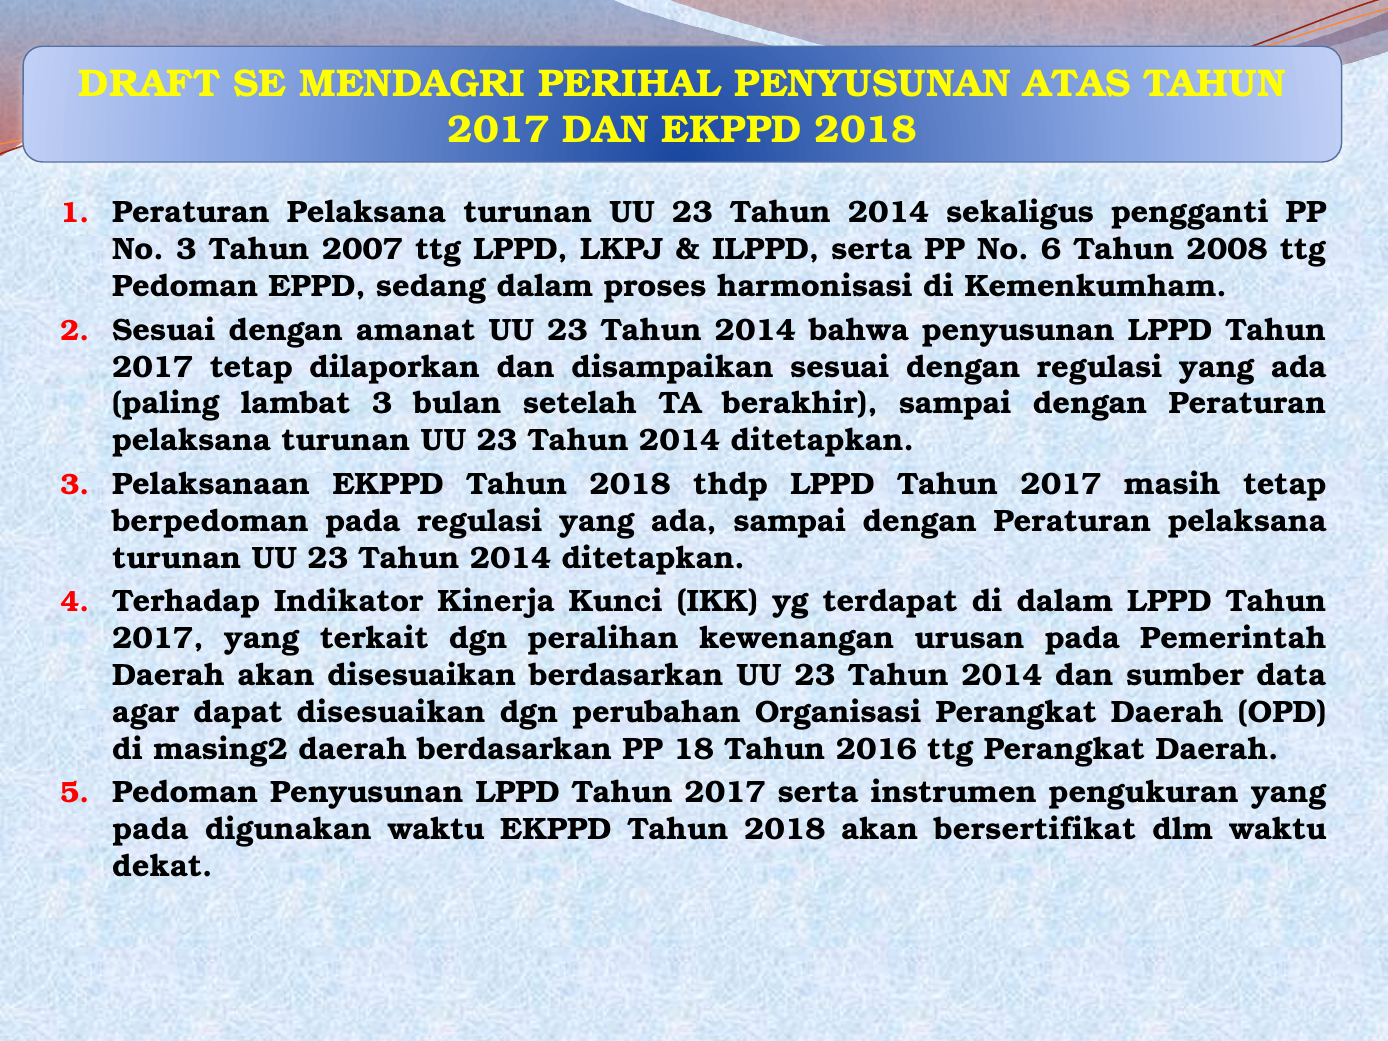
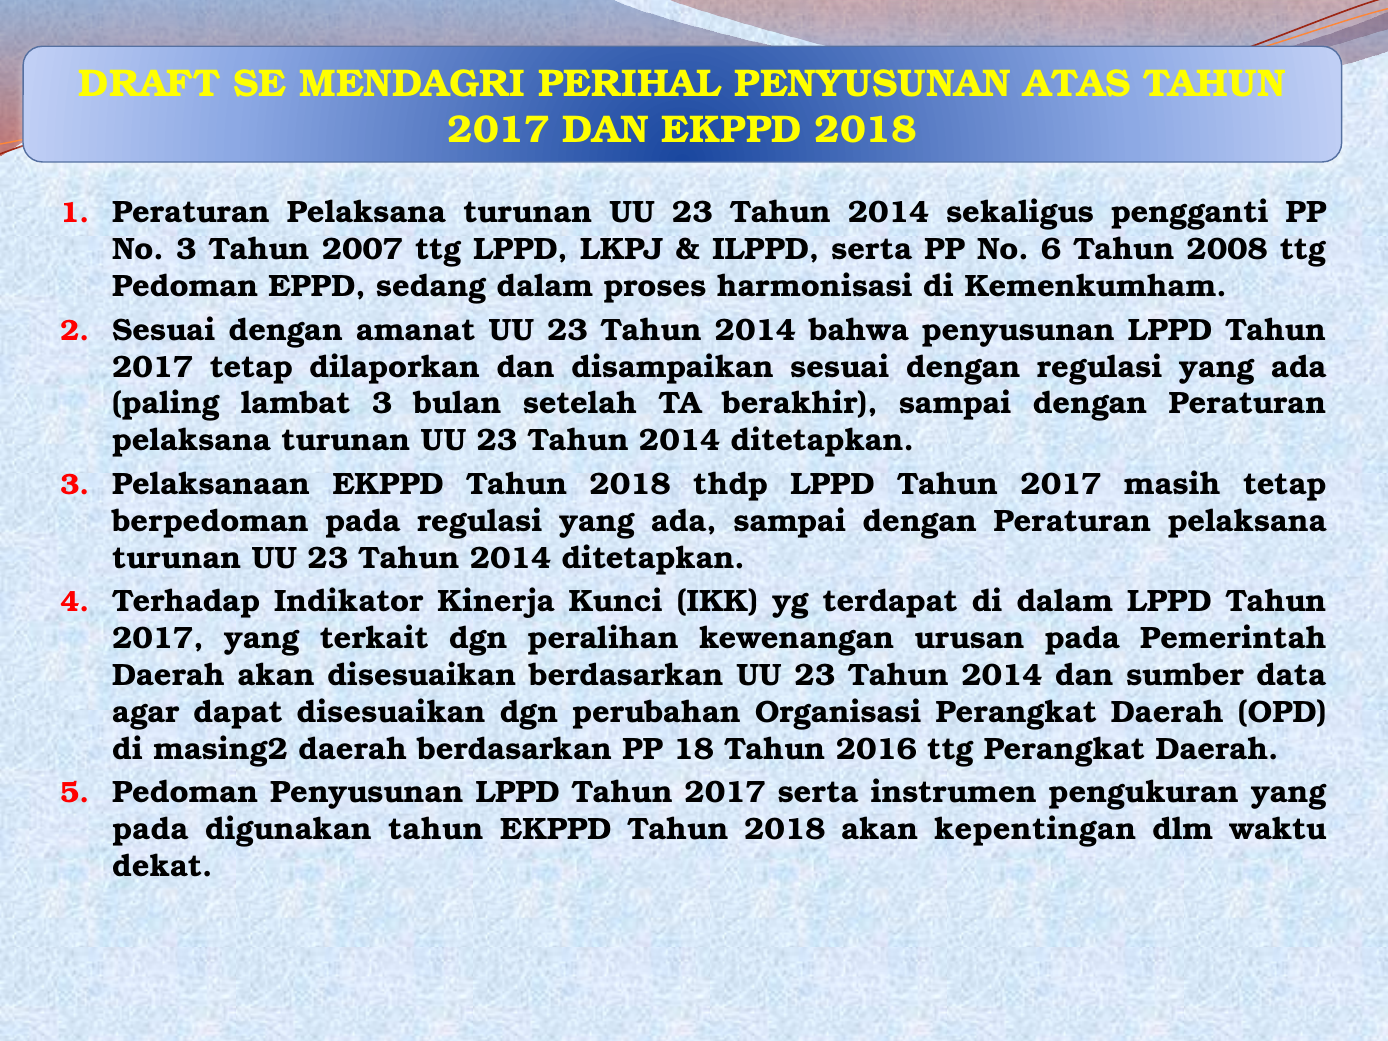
digunakan waktu: waktu -> tahun
bersertifikat: bersertifikat -> kepentingan
